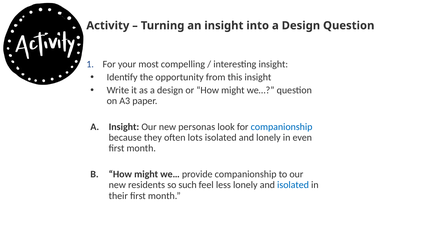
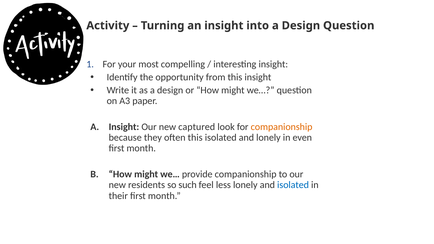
personas: personas -> captured
companionship at (282, 127) colour: blue -> orange
often lots: lots -> this
